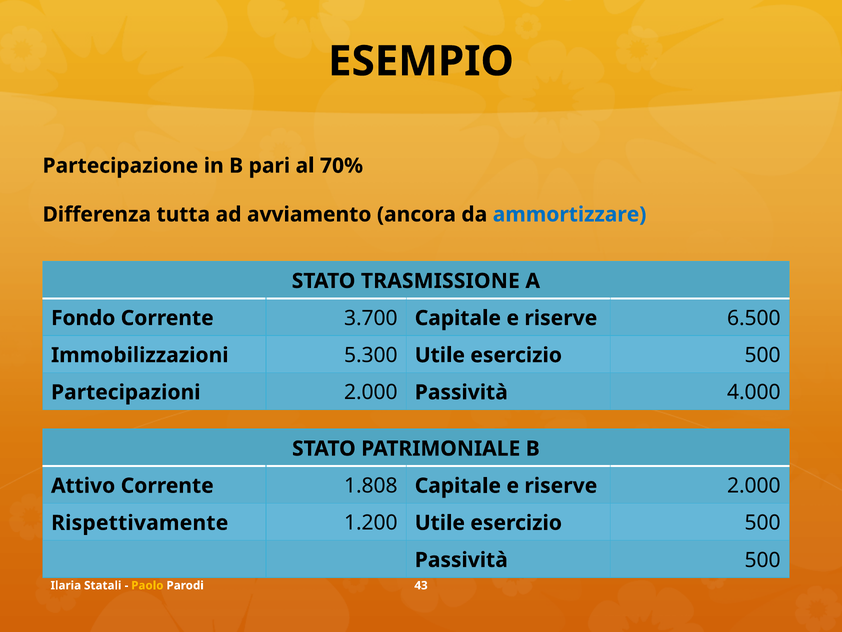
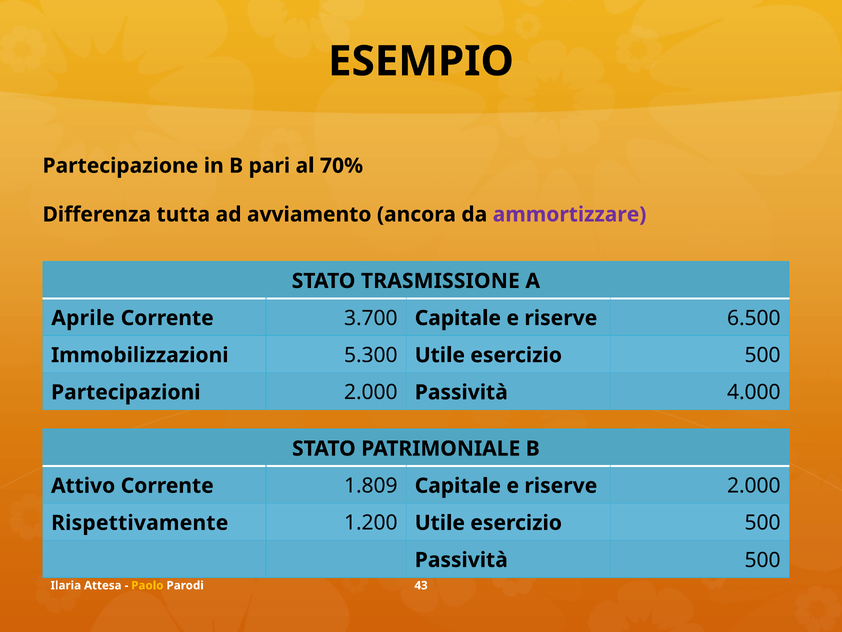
ammortizzare colour: blue -> purple
Fondo: Fondo -> Aprile
1.808: 1.808 -> 1.809
Statali: Statali -> Attesa
